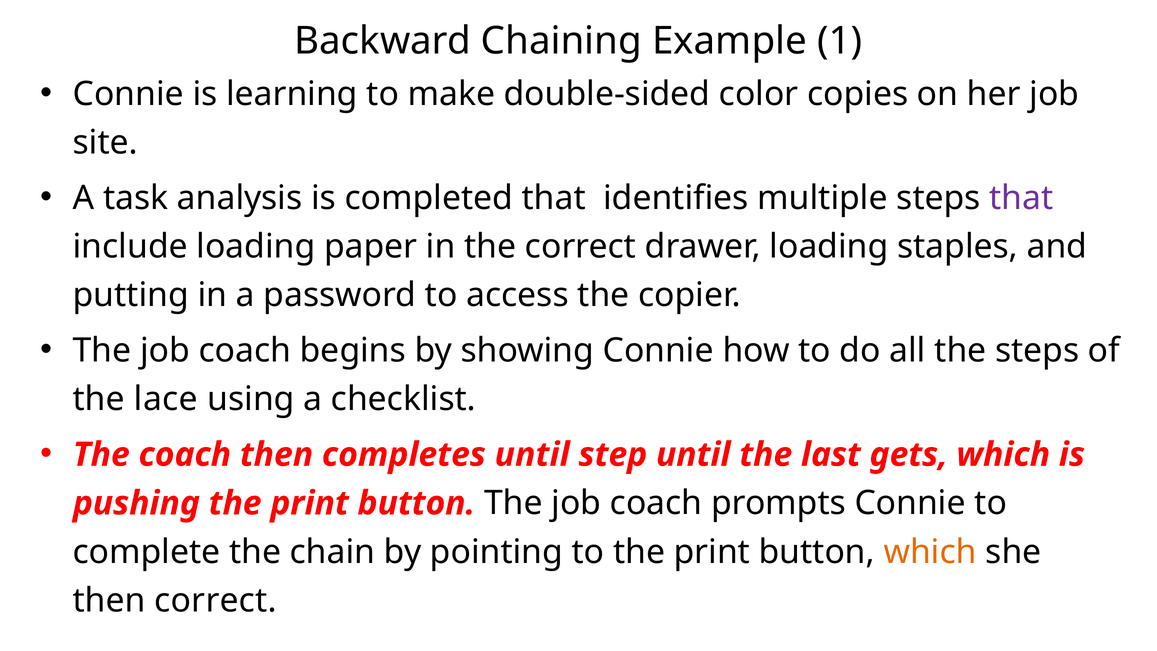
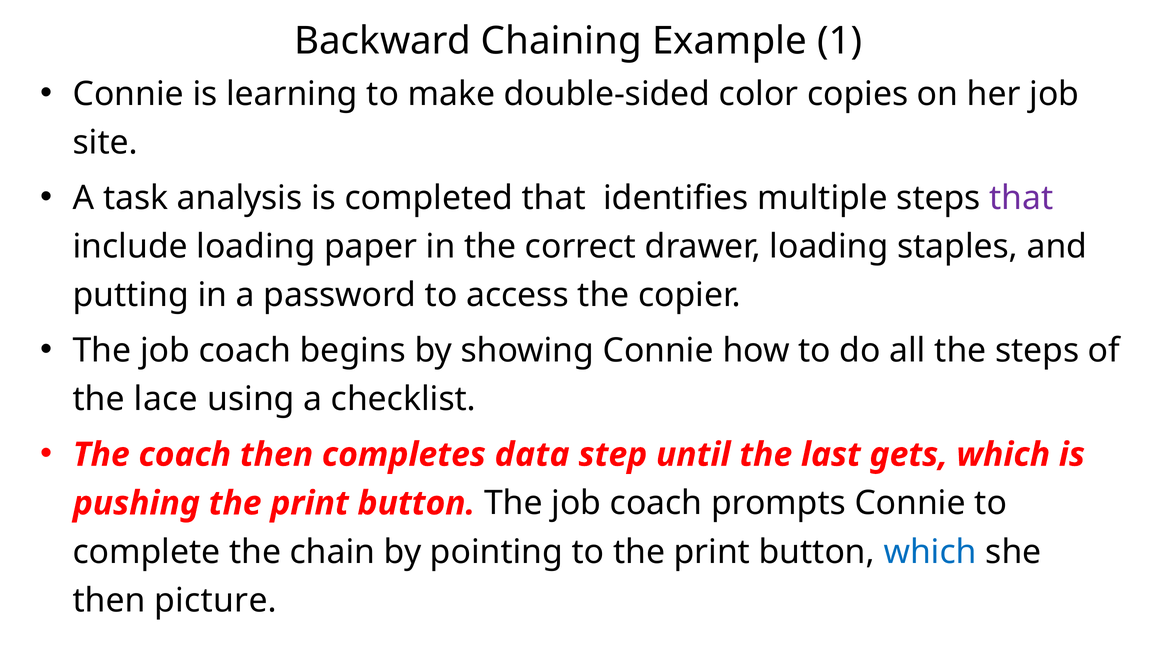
completes until: until -> data
which at (930, 552) colour: orange -> blue
then correct: correct -> picture
